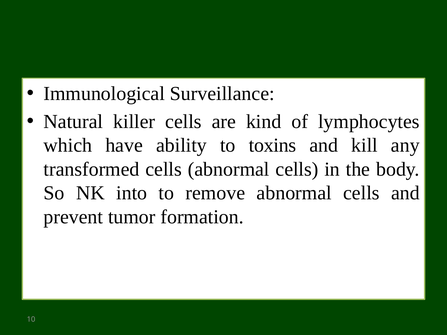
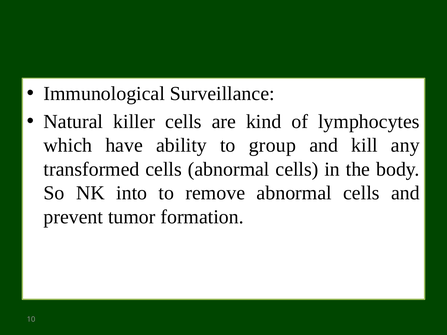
toxins: toxins -> group
